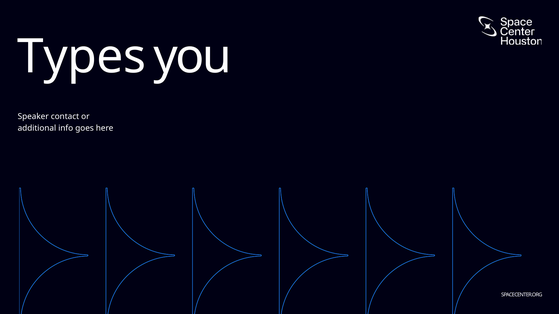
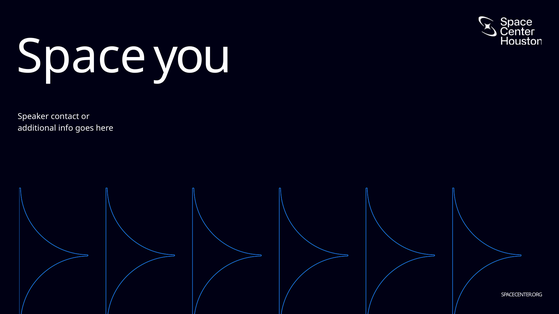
Types: Types -> Space
